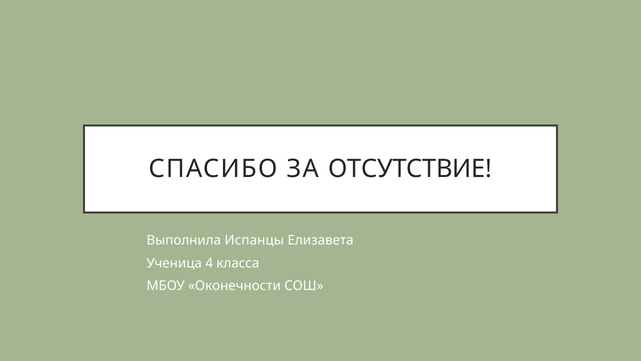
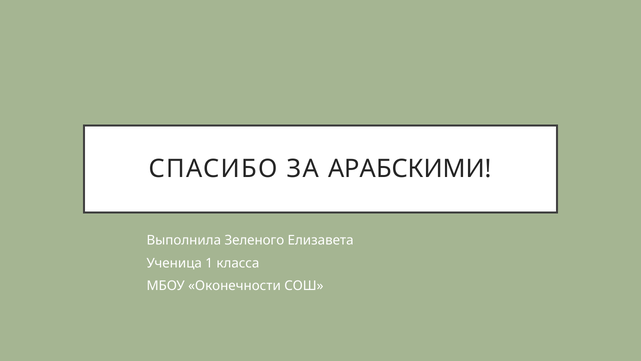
ОТСУТСТВИЕ: ОТСУТСТВИЕ -> АРАБСКИМИ
Испанцы: Испанцы -> Зеленого
4: 4 -> 1
